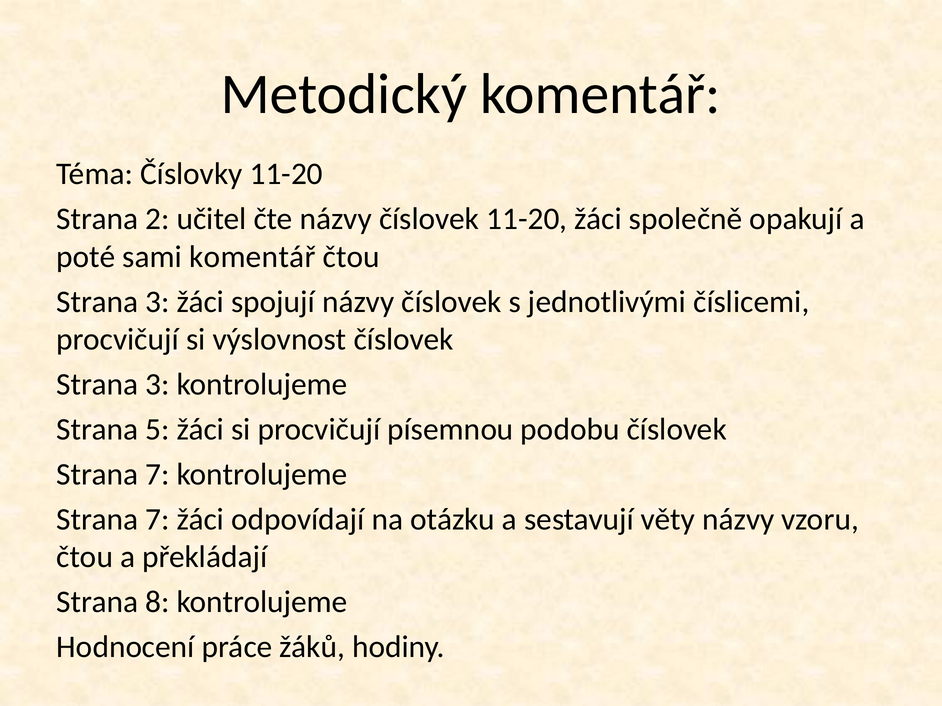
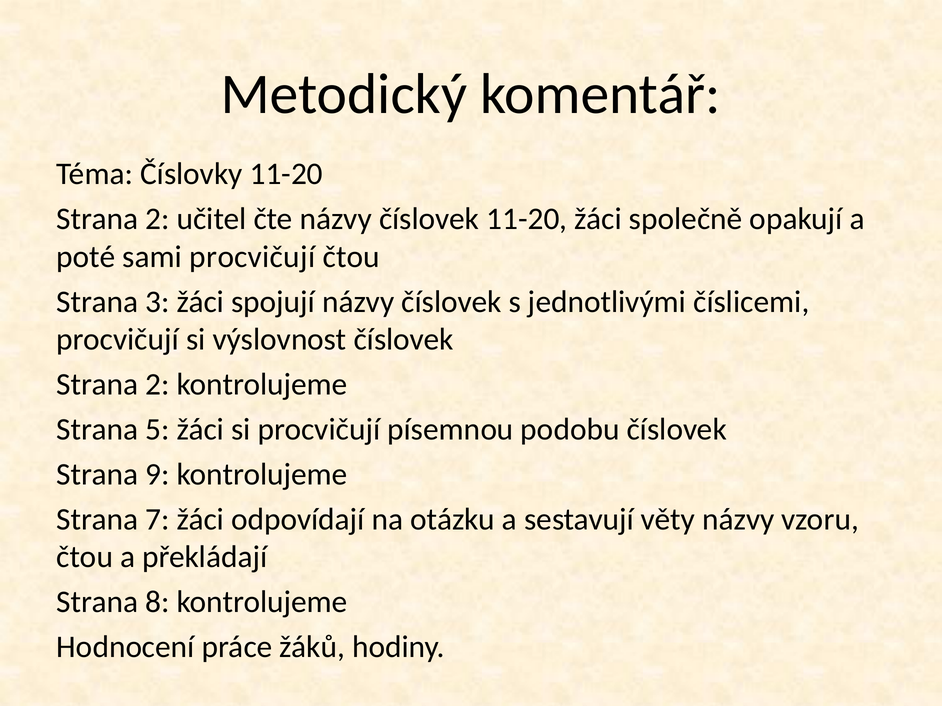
sami komentář: komentář -> procvičují
3 at (157, 385): 3 -> 2
7 at (157, 475): 7 -> 9
